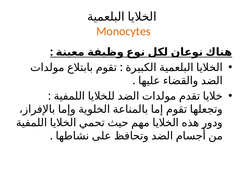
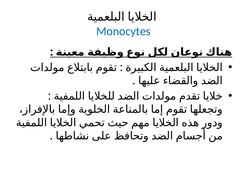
Monocytes colour: orange -> blue
